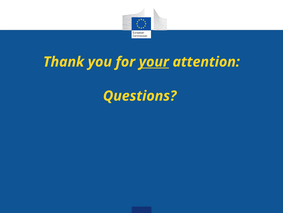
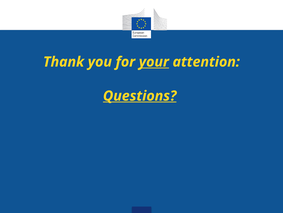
Questions underline: none -> present
